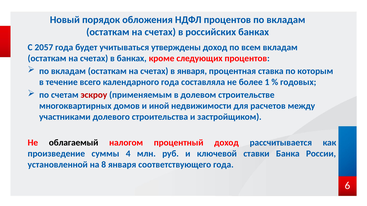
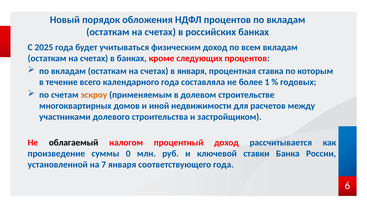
2057: 2057 -> 2025
утверждены: утверждены -> физическим
эскроу colour: red -> orange
4: 4 -> 0
8: 8 -> 7
